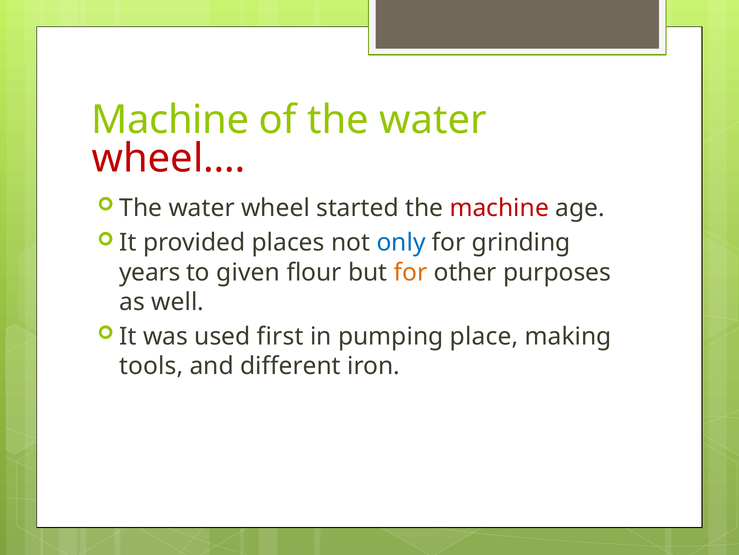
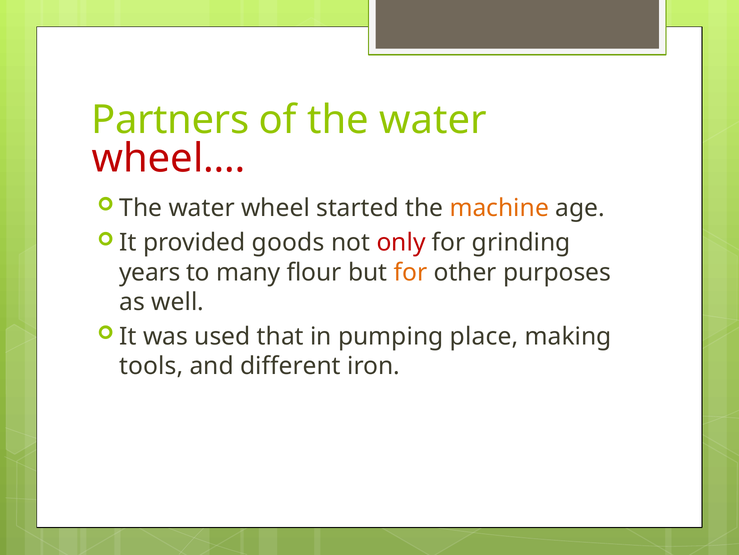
Machine at (170, 120): Machine -> Partners
machine at (499, 208) colour: red -> orange
places: places -> goods
only colour: blue -> red
given: given -> many
first: first -> that
